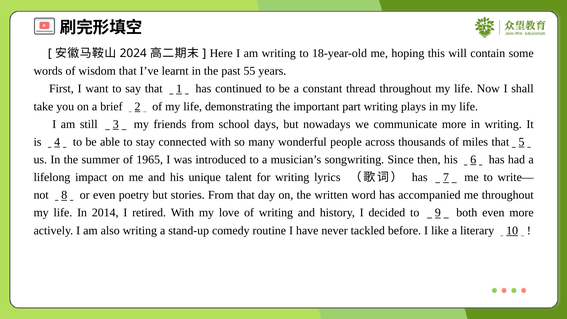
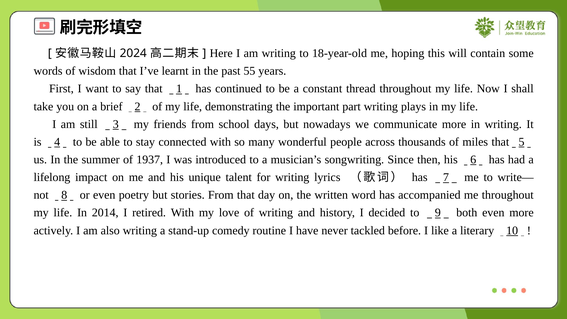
1965: 1965 -> 1937
